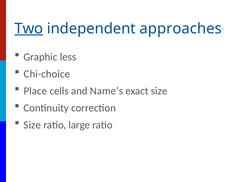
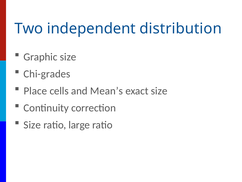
Two underline: present -> none
approaches: approaches -> distribution
Graphic less: less -> size
Chi-choice: Chi-choice -> Chi-grades
Name’s: Name’s -> Mean’s
